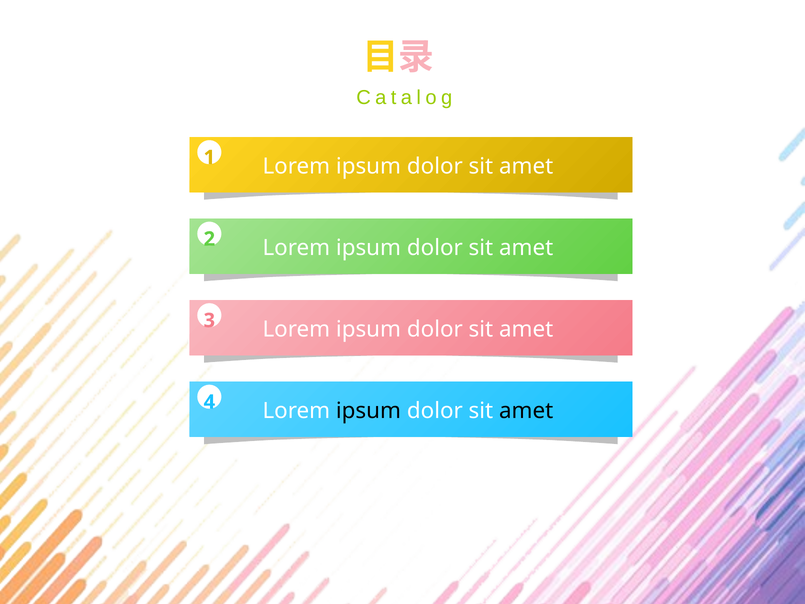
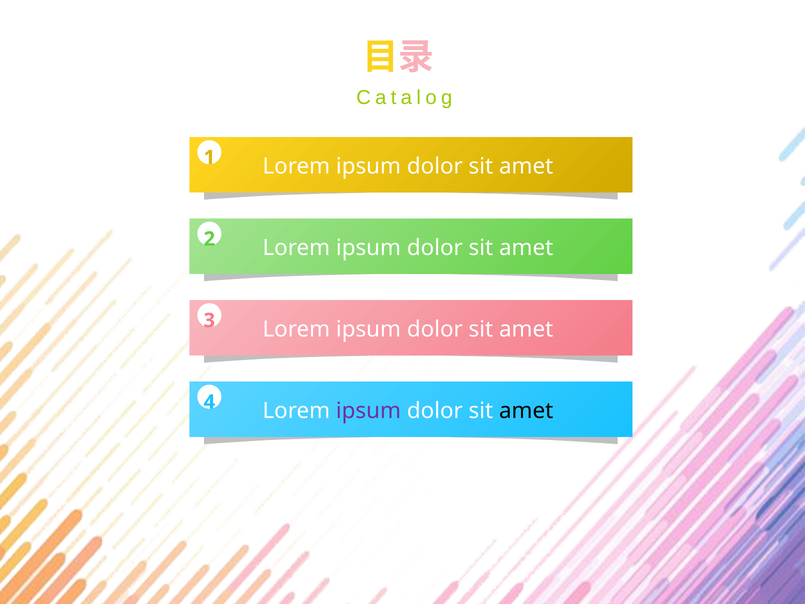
ipsum at (368, 411) colour: black -> purple
